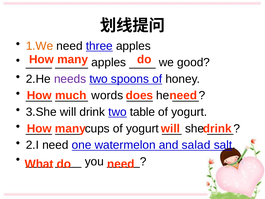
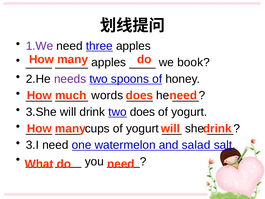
1.We colour: orange -> purple
good: good -> book
two table: table -> does
2.I: 2.I -> 3.I
